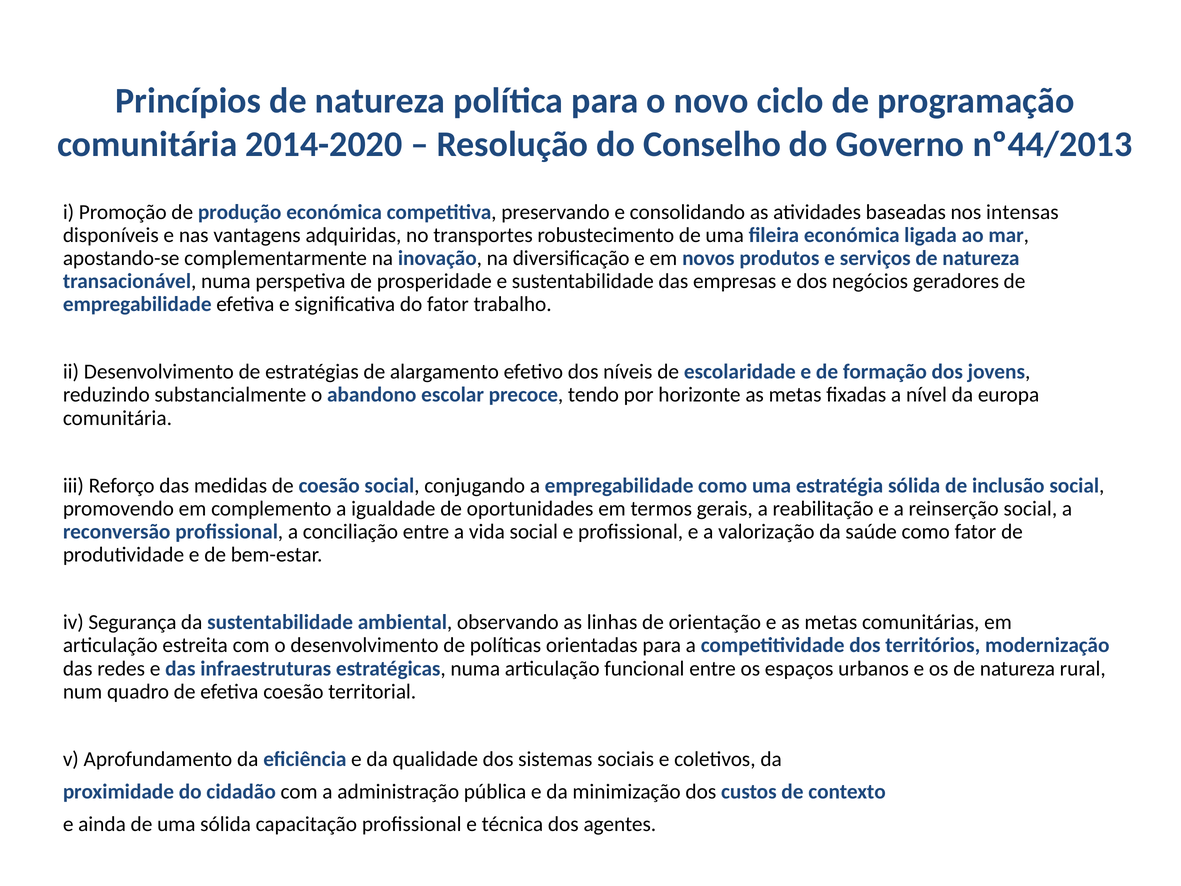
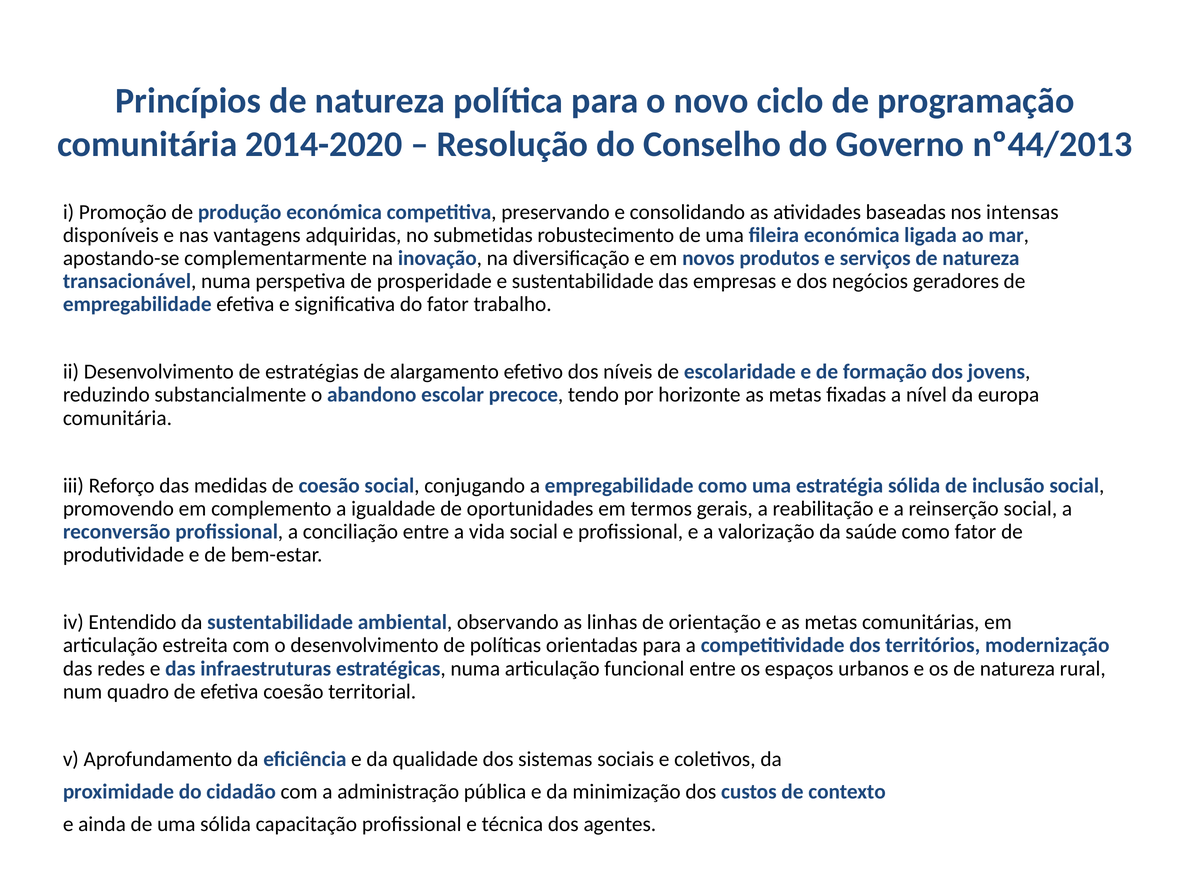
transportes: transportes -> submetidas
Segurança: Segurança -> Entendido
